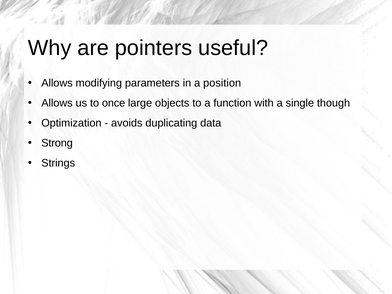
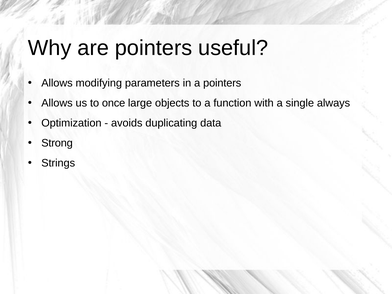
a position: position -> pointers
though: though -> always
